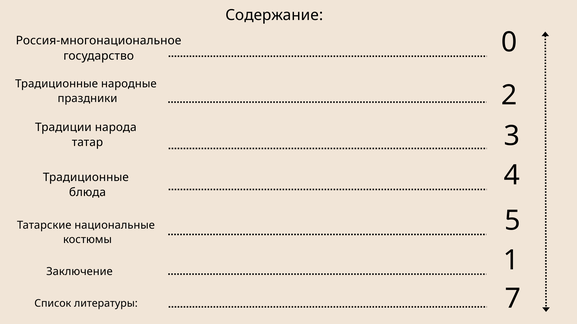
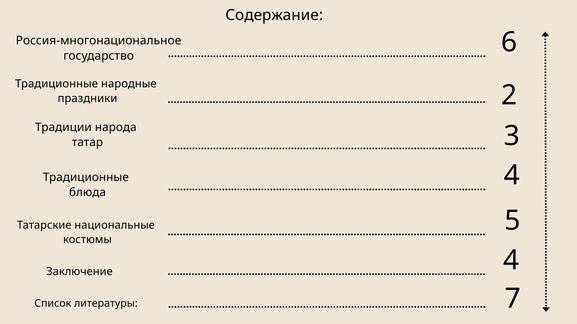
0: 0 -> 6
Заключение 1: 1 -> 4
